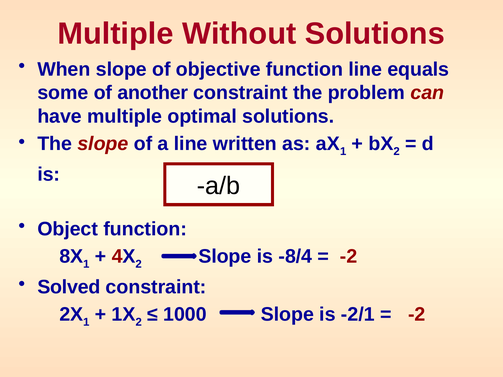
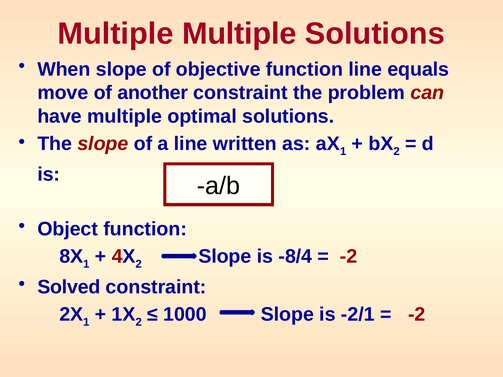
Multiple Without: Without -> Multiple
some: some -> move
